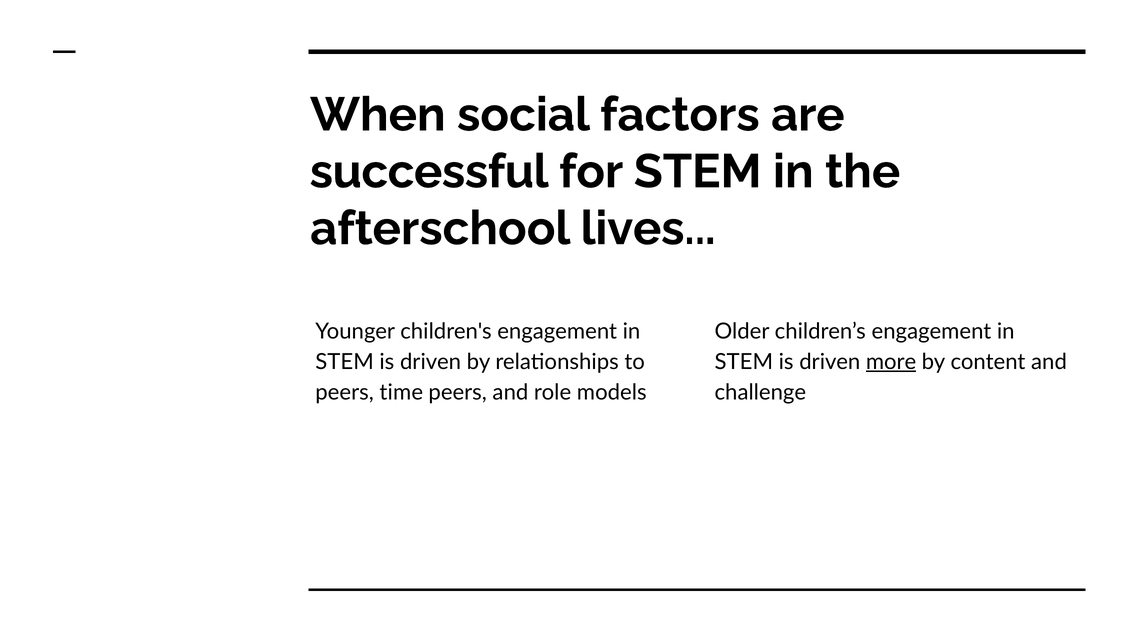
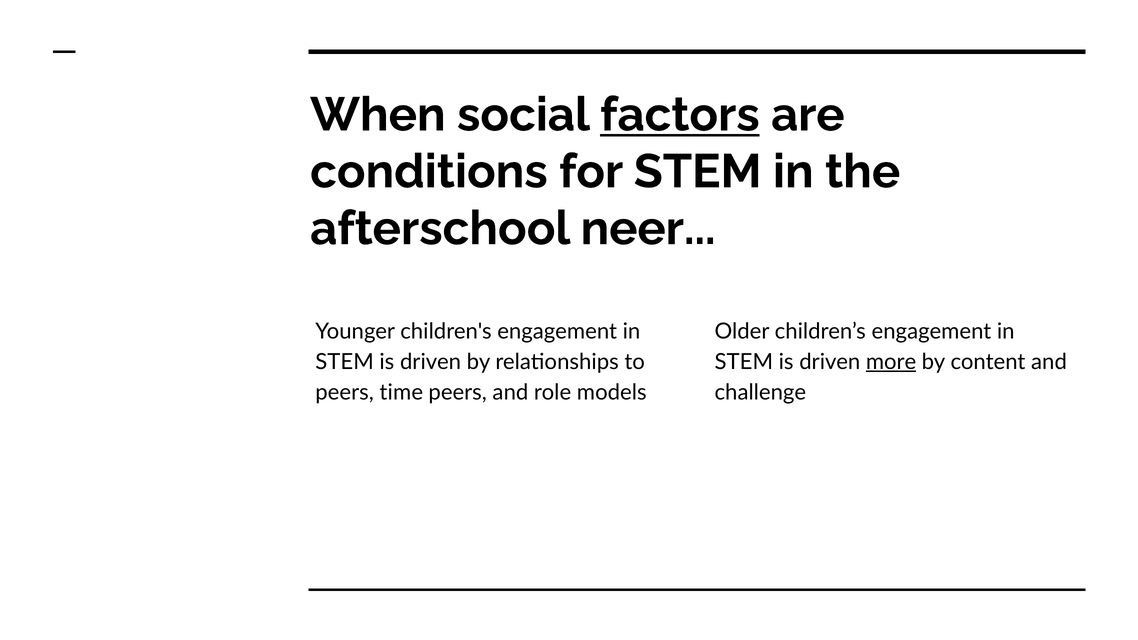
factors underline: none -> present
successful: successful -> conditions
lives: lives -> neer
